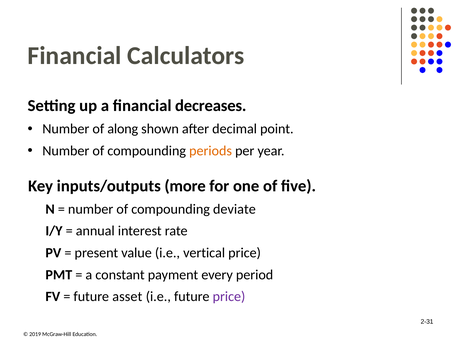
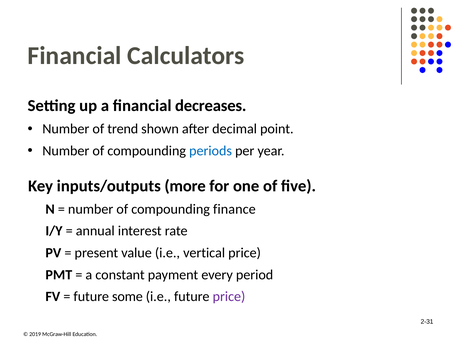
along: along -> trend
periods colour: orange -> blue
deviate: deviate -> finance
asset: asset -> some
